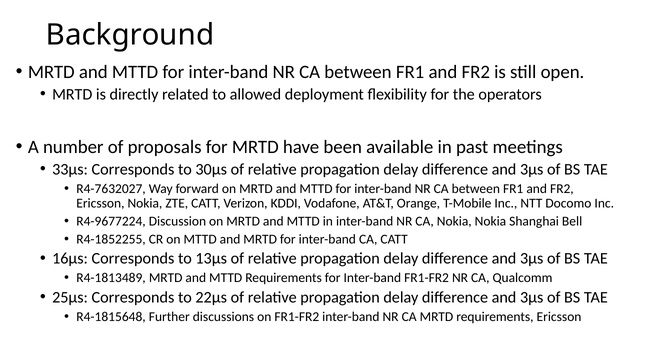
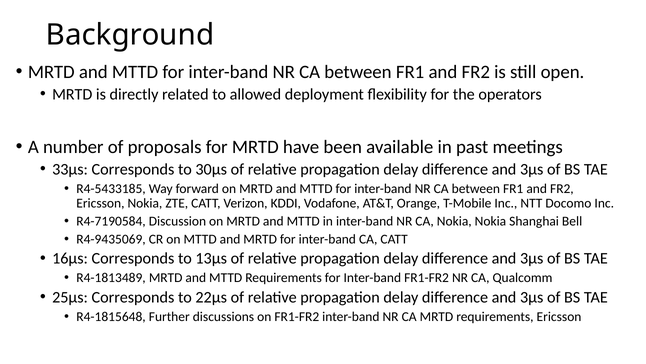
R4-7632027: R4-7632027 -> R4-5433185
R4-9677224: R4-9677224 -> R4-7190584
R4-1852255: R4-1852255 -> R4-9435069
